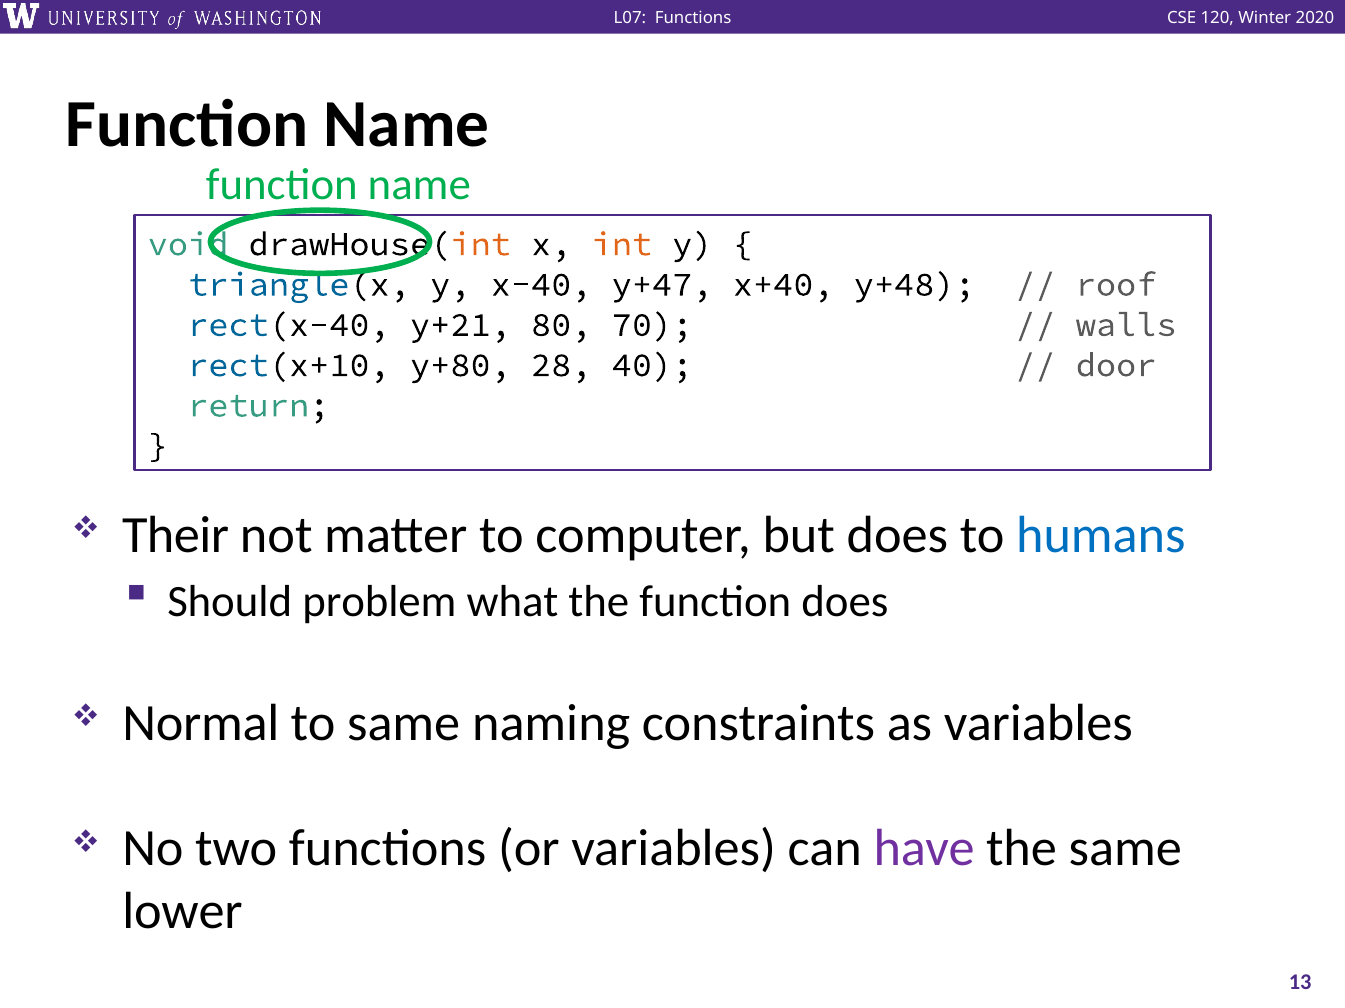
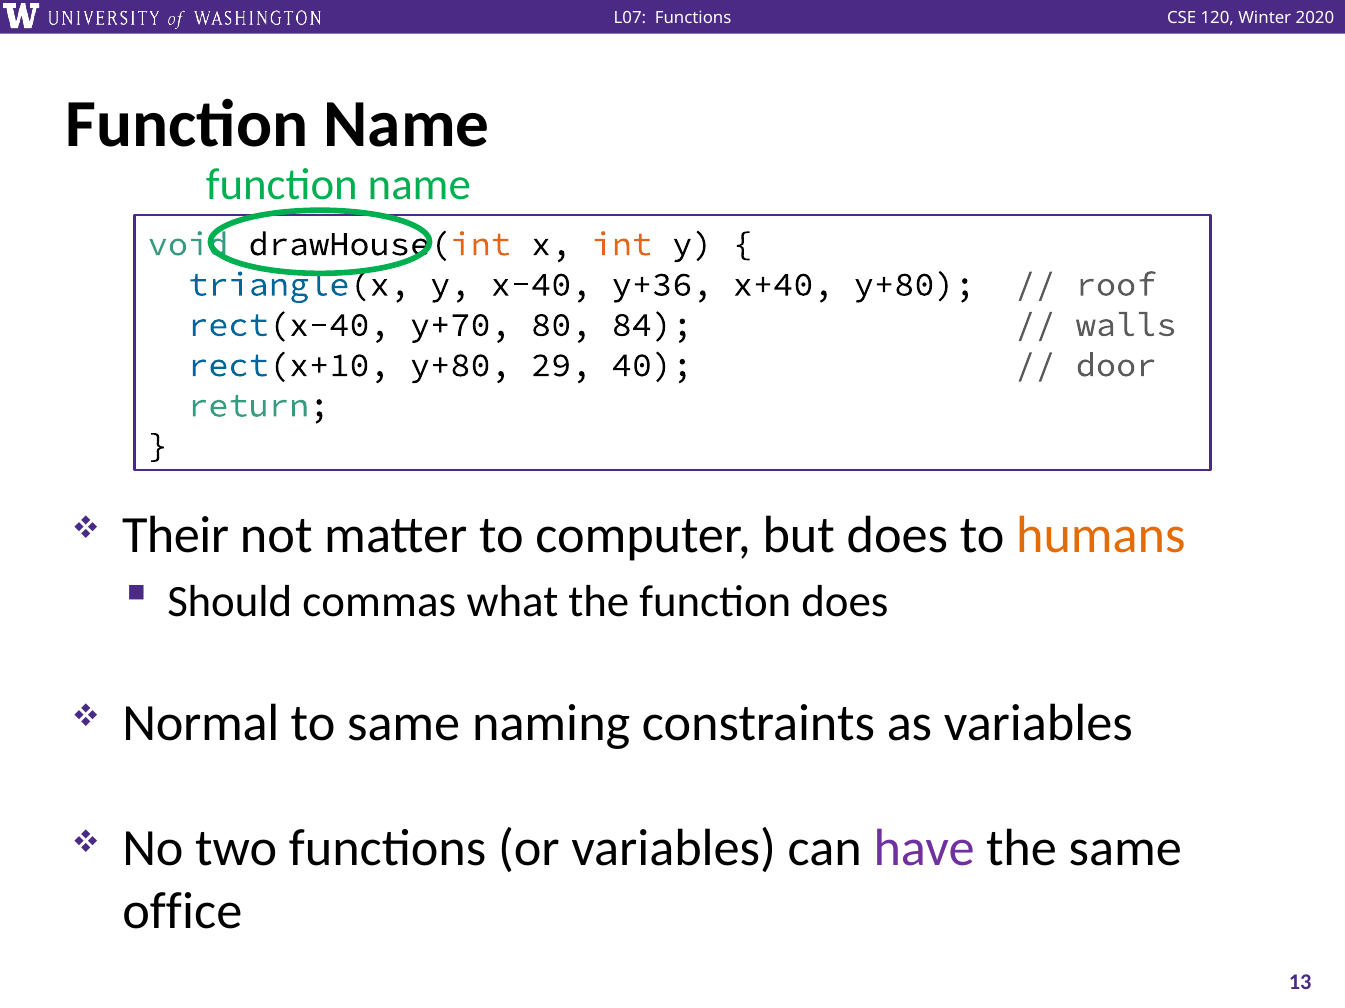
y+47: y+47 -> y+36
x+40 y+48: y+48 -> y+80
y+21: y+21 -> y+70
70: 70 -> 84
28: 28 -> 29
humans colour: blue -> orange
problem: problem -> commas
lower: lower -> office
